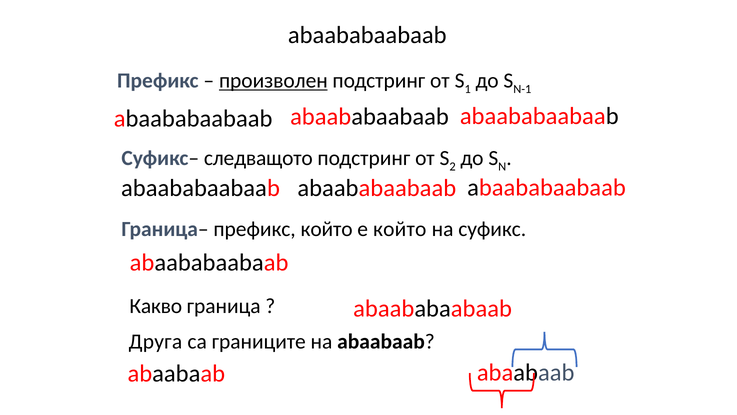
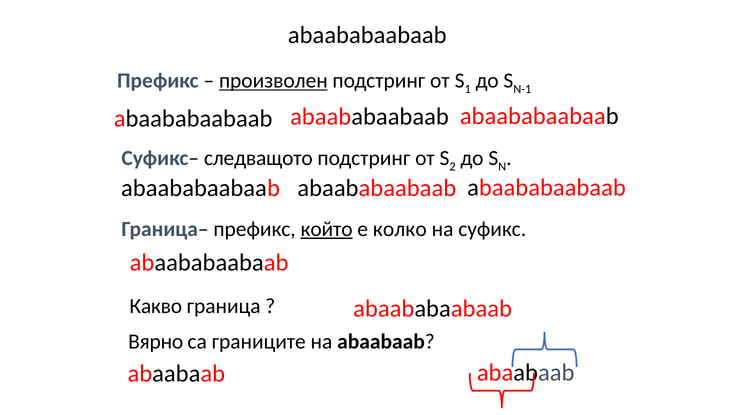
който at (327, 229) underline: none -> present
е който: който -> колко
Друга: Друга -> Вярно
